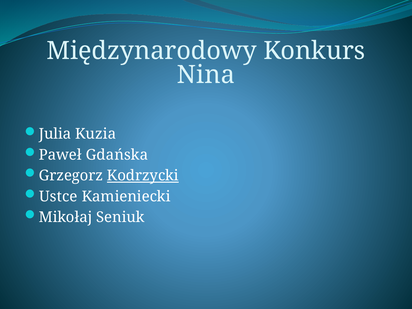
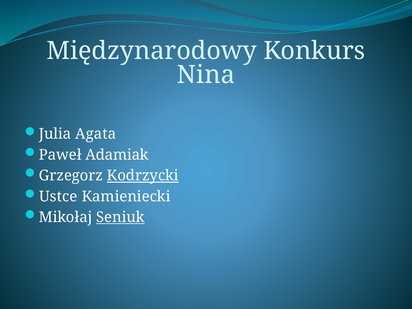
Kuzia: Kuzia -> Agata
Gdańska: Gdańska -> Adamiak
Seniuk underline: none -> present
